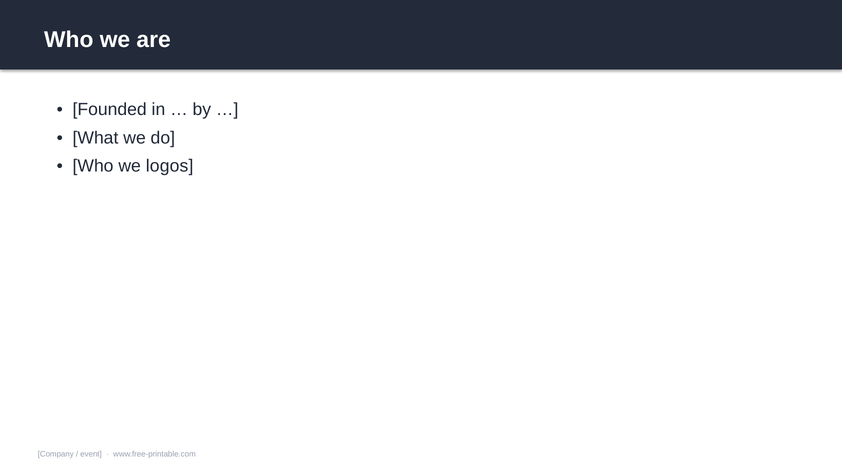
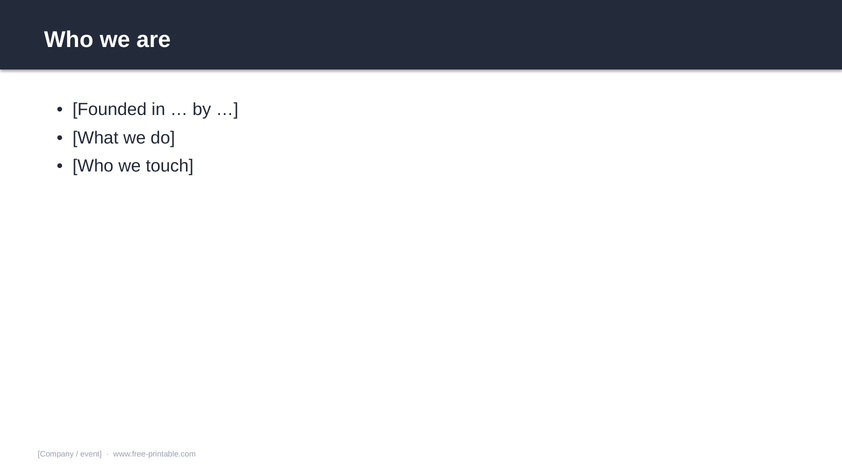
logos: logos -> touch
